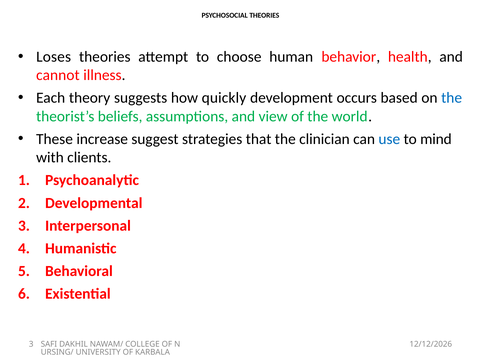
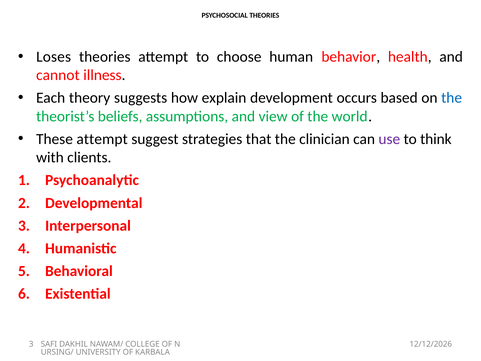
quickly: quickly -> explain
These increase: increase -> attempt
use colour: blue -> purple
mind: mind -> think
